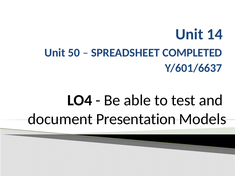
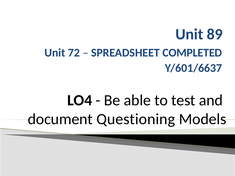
14: 14 -> 89
50: 50 -> 72
Presentation: Presentation -> Questioning
